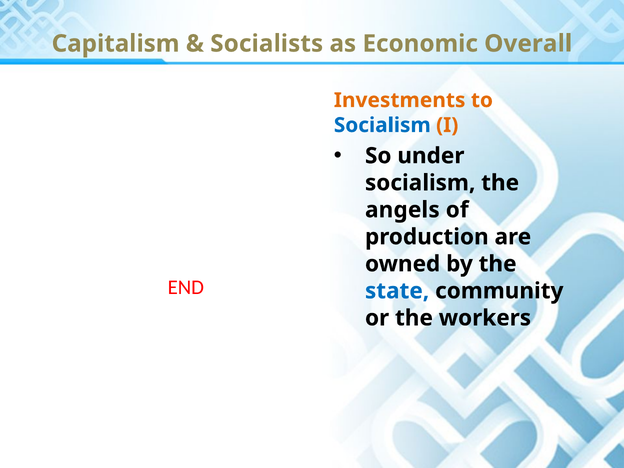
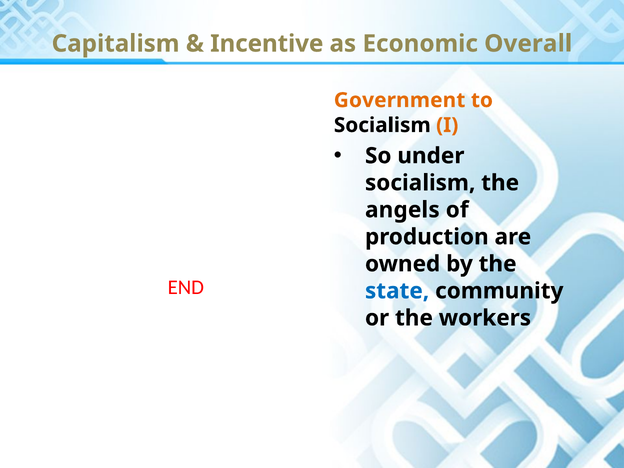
Socialists: Socialists -> Incentive
Investments: Investments -> Government
Socialism at (382, 125) colour: blue -> black
